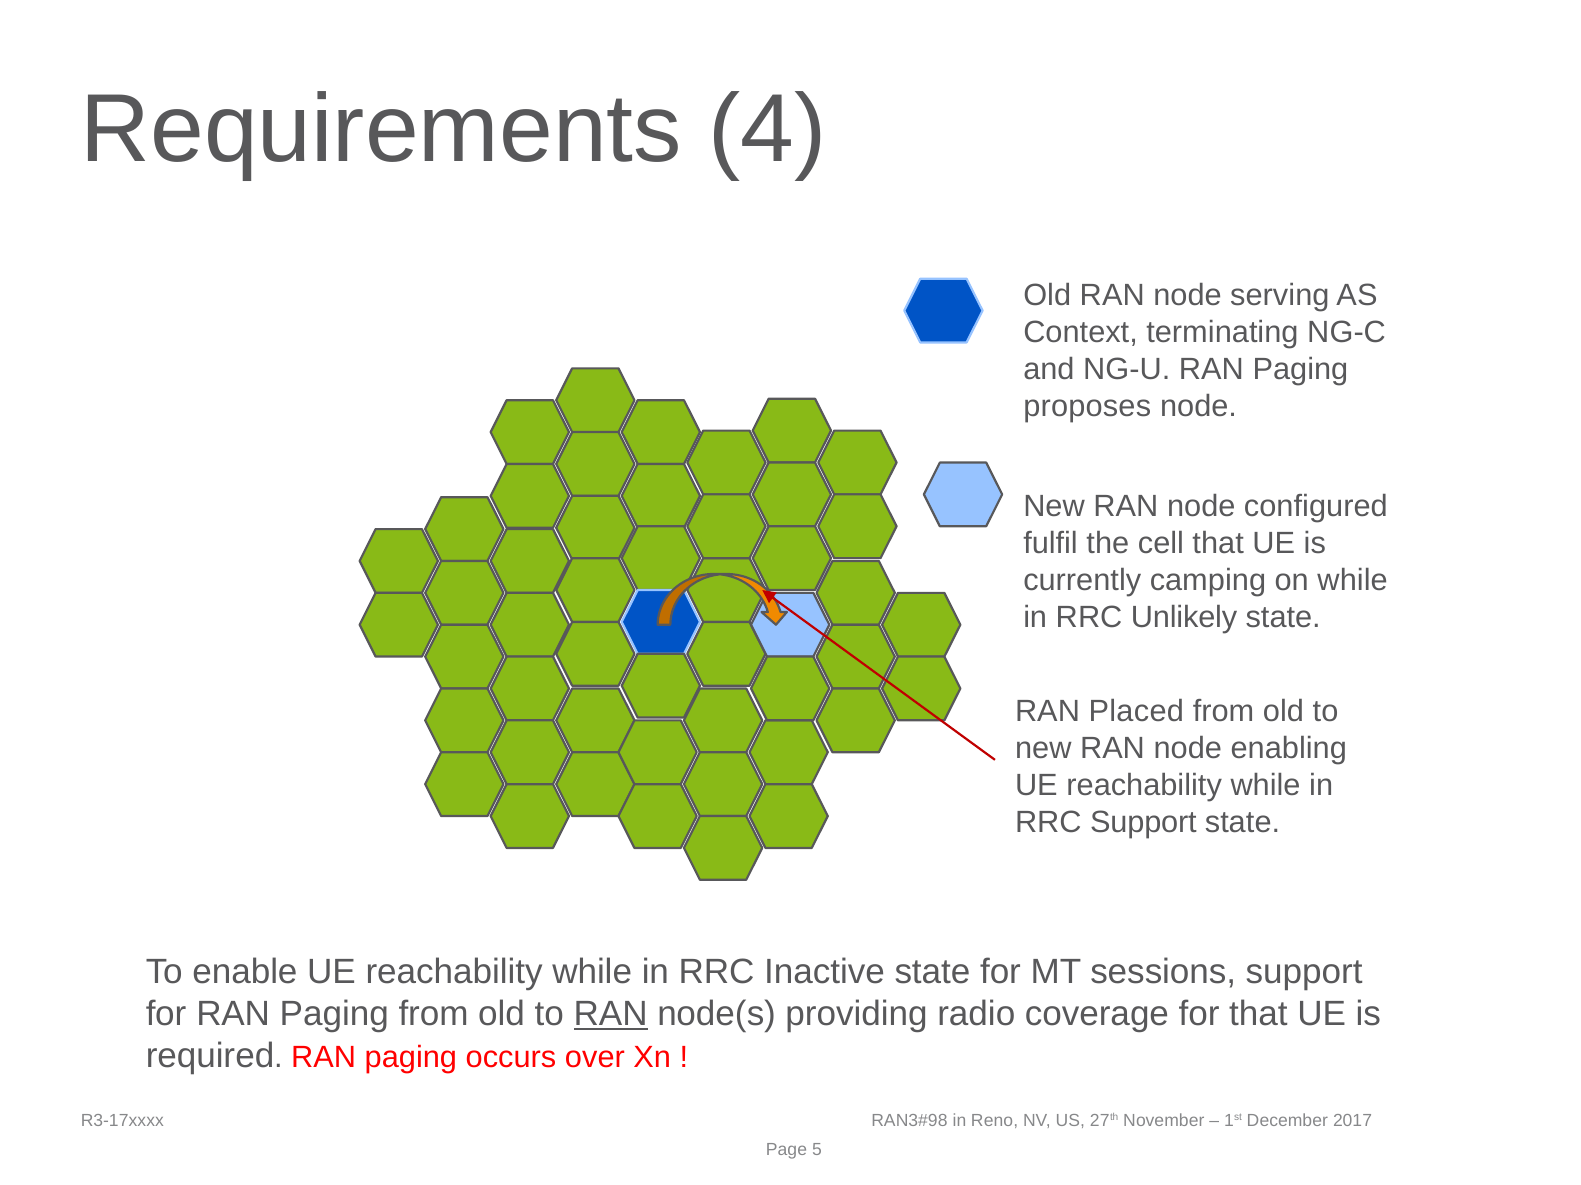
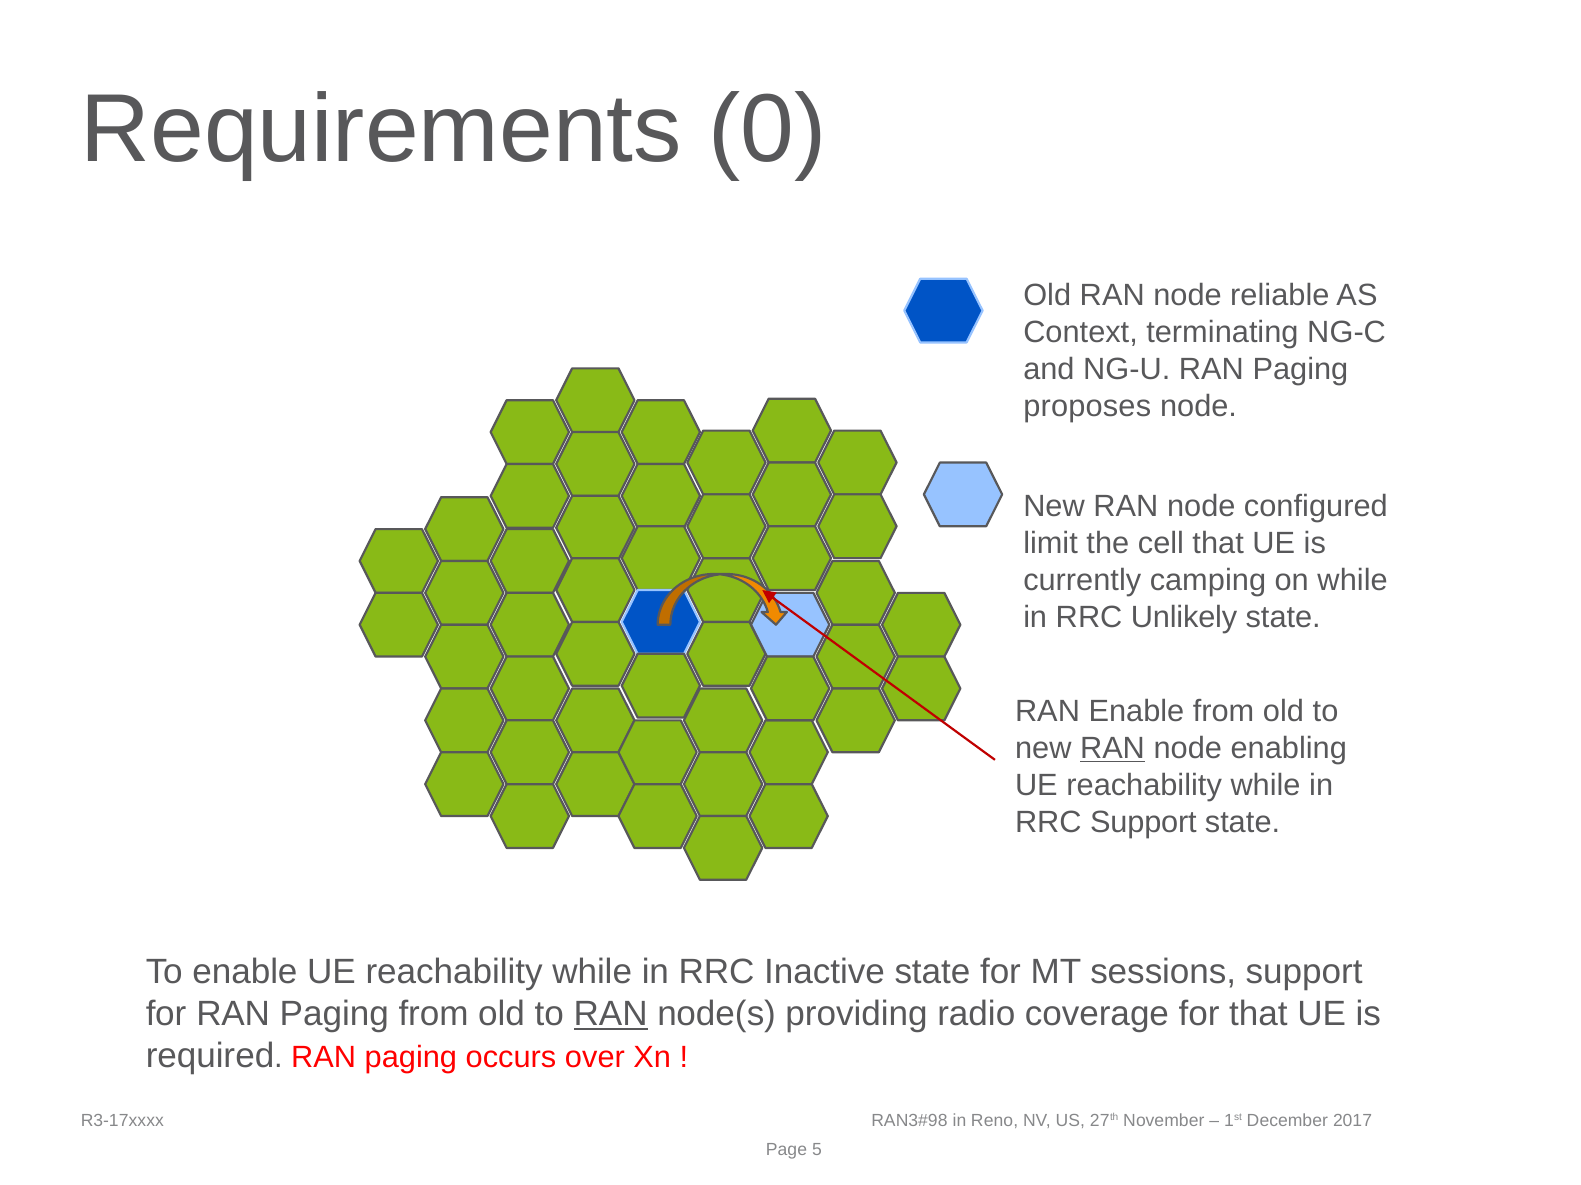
4: 4 -> 0
serving: serving -> reliable
fulfil: fulfil -> limit
RAN Placed: Placed -> Enable
RAN at (1113, 749) underline: none -> present
